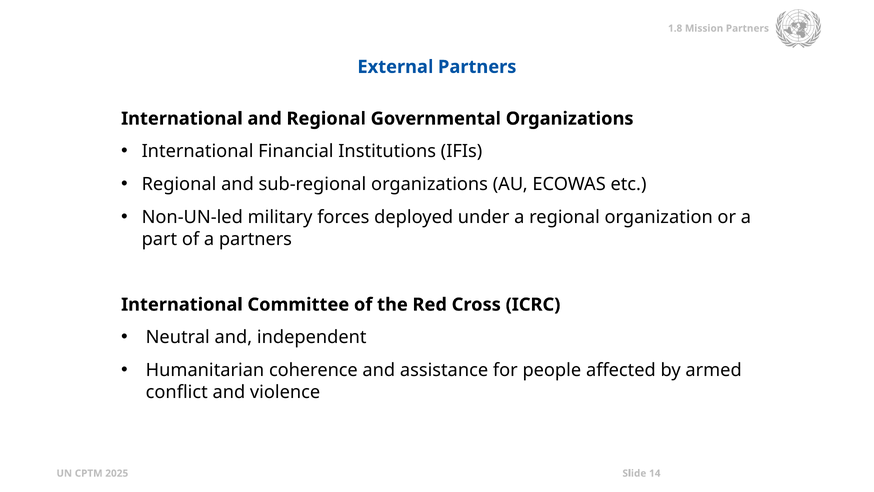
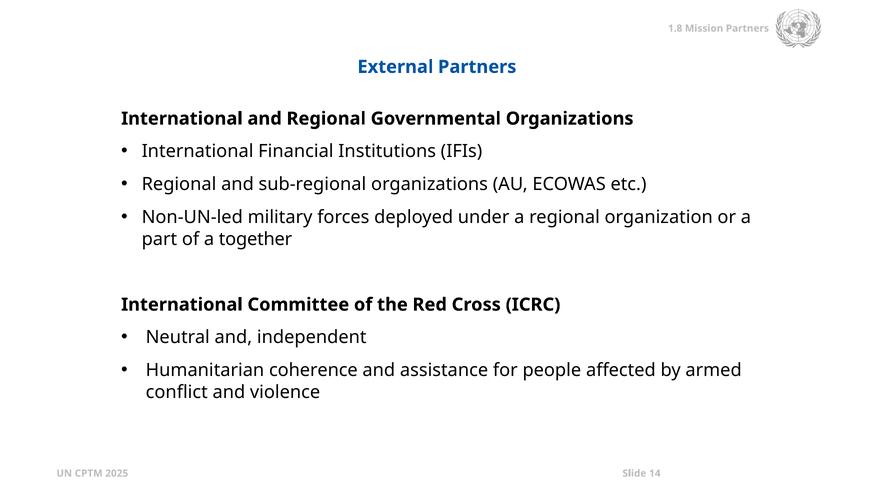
a partners: partners -> together
